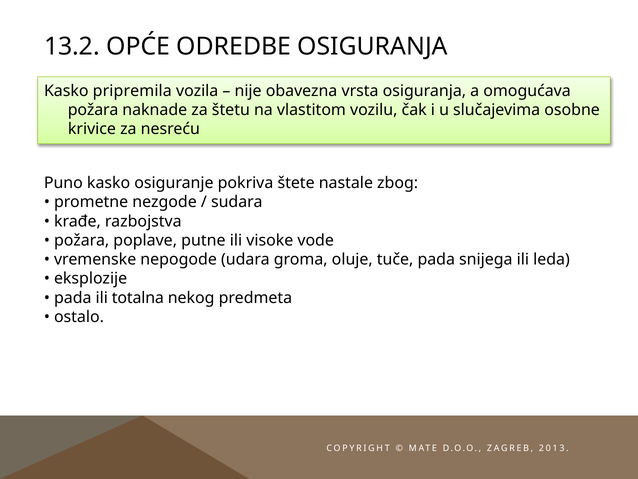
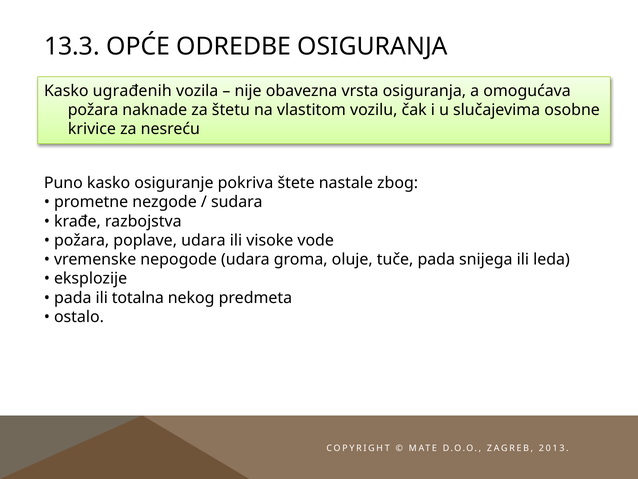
13.2: 13.2 -> 13.3
pripremila: pripremila -> ugrađenih
poplave putne: putne -> udara
